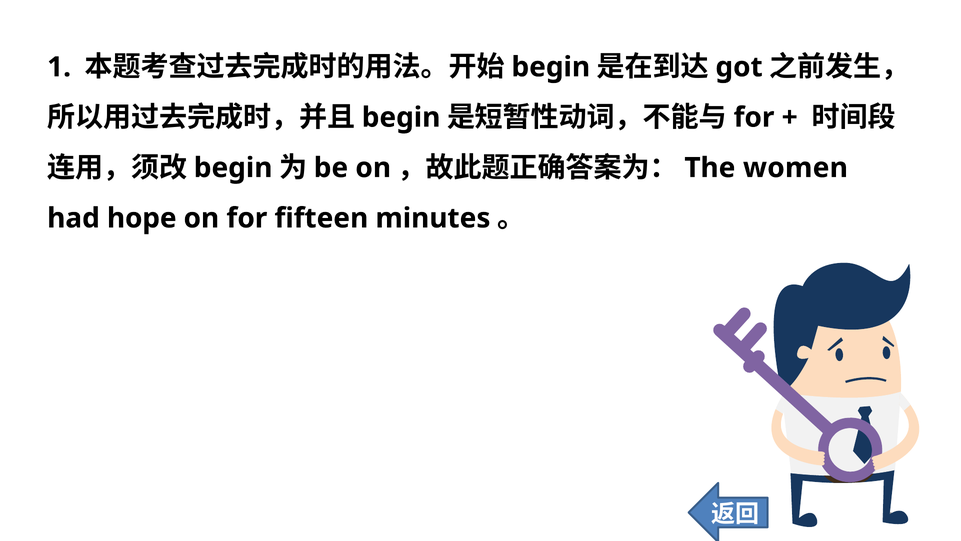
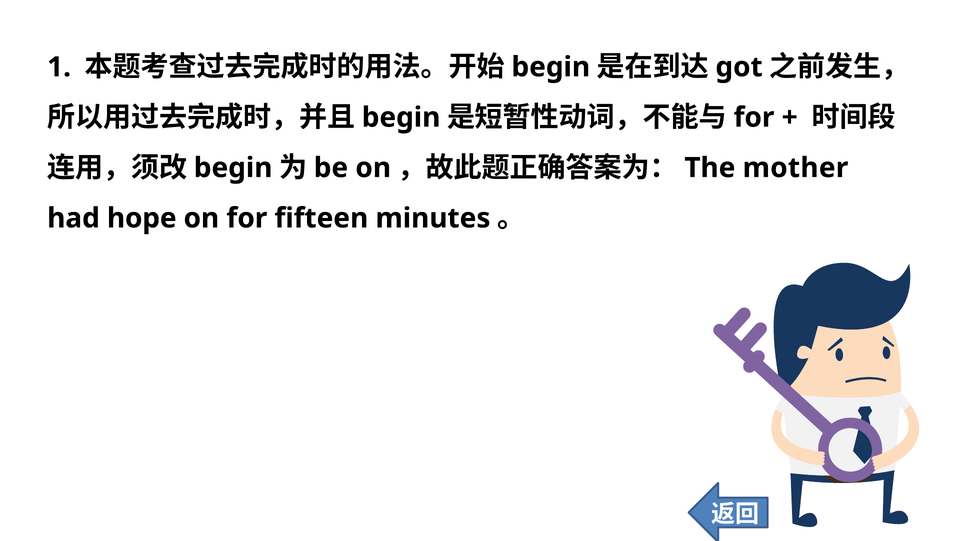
women: women -> mother
